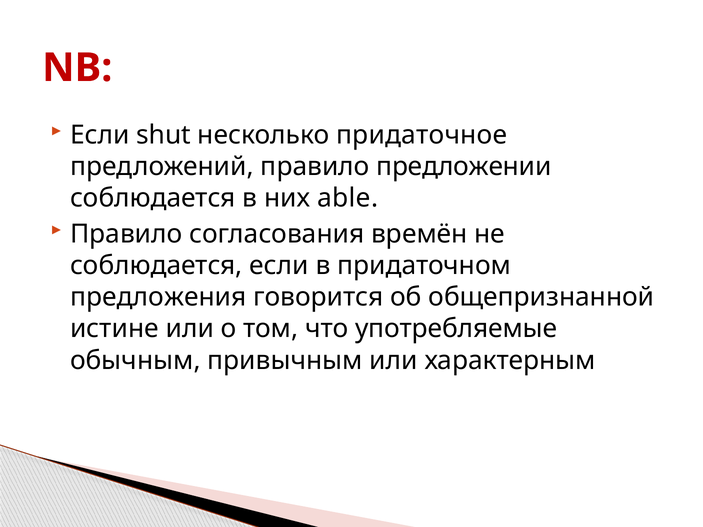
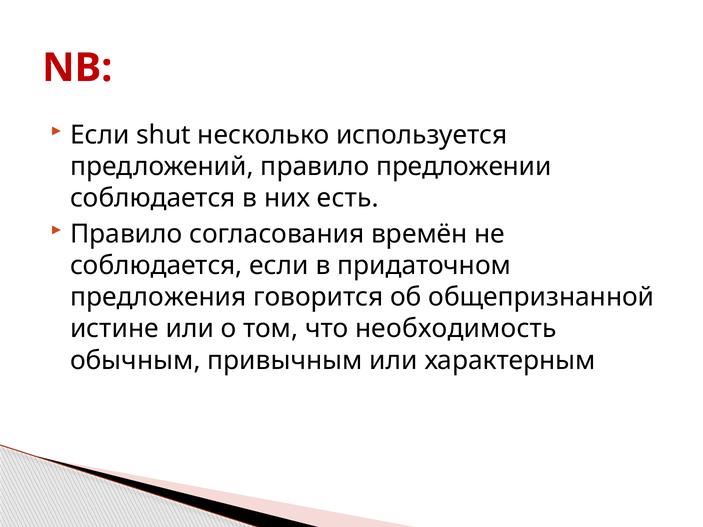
придаточное: придаточное -> используется
able: able -> есть
употребляемые: употребляемые -> необходимость
